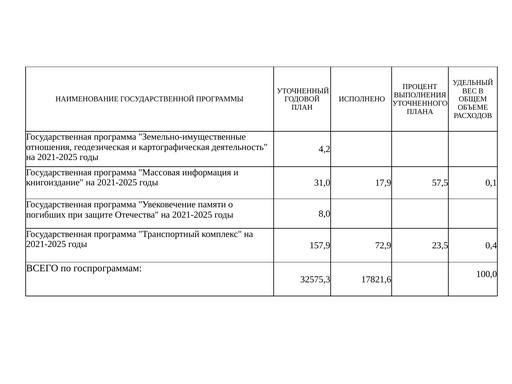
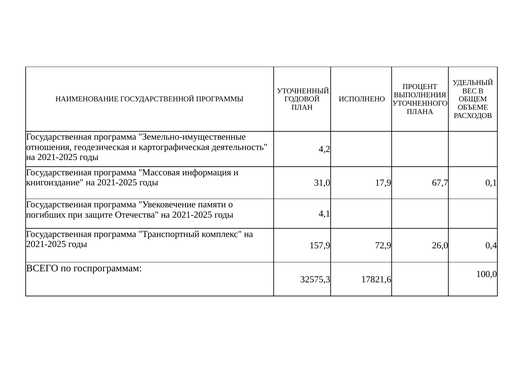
57,5: 57,5 -> 67,7
8,0: 8,0 -> 4,1
23,5: 23,5 -> 26,0
